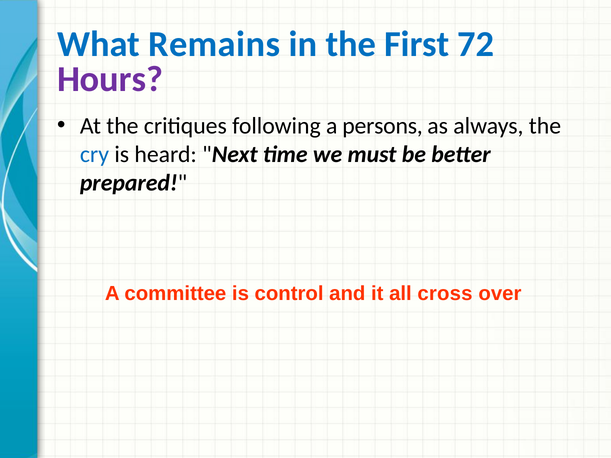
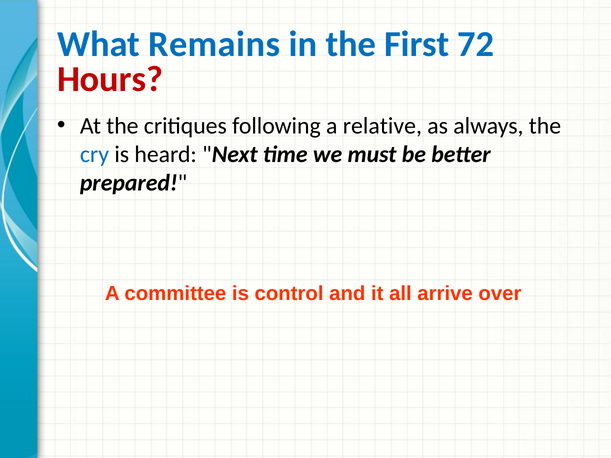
Hours colour: purple -> red
persons: persons -> relative
cross: cross -> arrive
